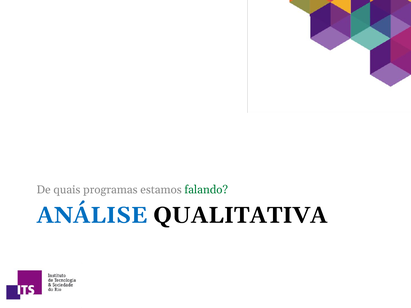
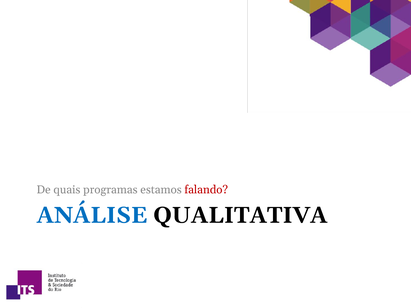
falando colour: green -> red
